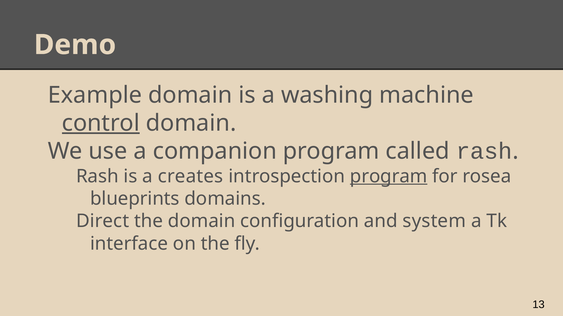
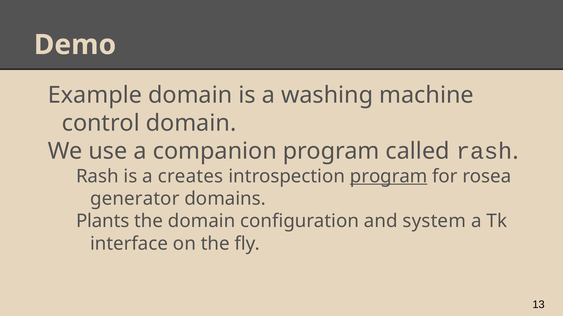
control underline: present -> none
blueprints: blueprints -> generator
Direct: Direct -> Plants
